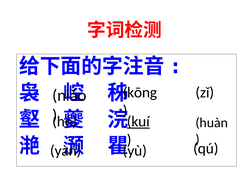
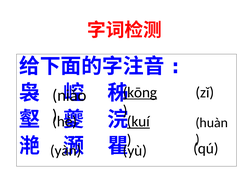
kōng underline: none -> present
